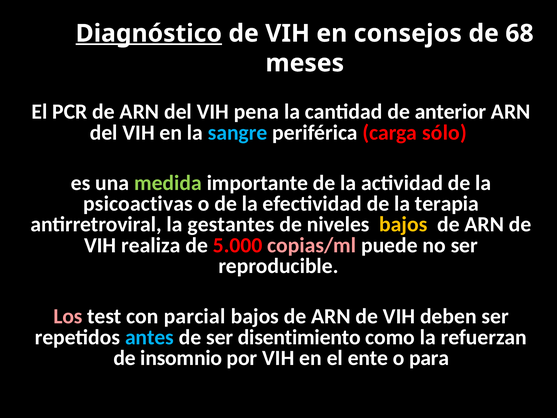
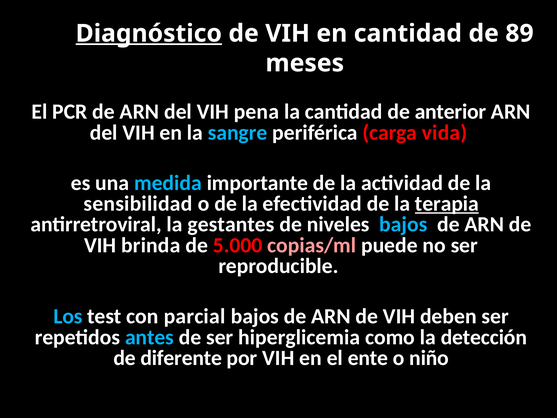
en consejos: consejos -> cantidad
68: 68 -> 89
sólo: sólo -> vida
medida colour: light green -> light blue
psicoactivas: psicoactivas -> sensibilidad
terapia underline: none -> present
bajos at (403, 224) colour: yellow -> light blue
realiza: realiza -> brinda
Los colour: pink -> light blue
disentimiento: disentimiento -> hiperglicemia
refuerzan: refuerzan -> detección
insomnio: insomnio -> diferente
para: para -> niño
